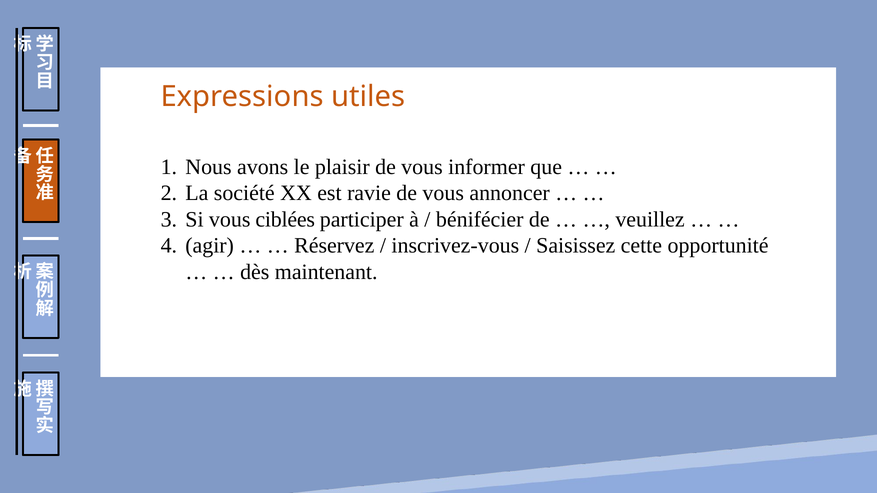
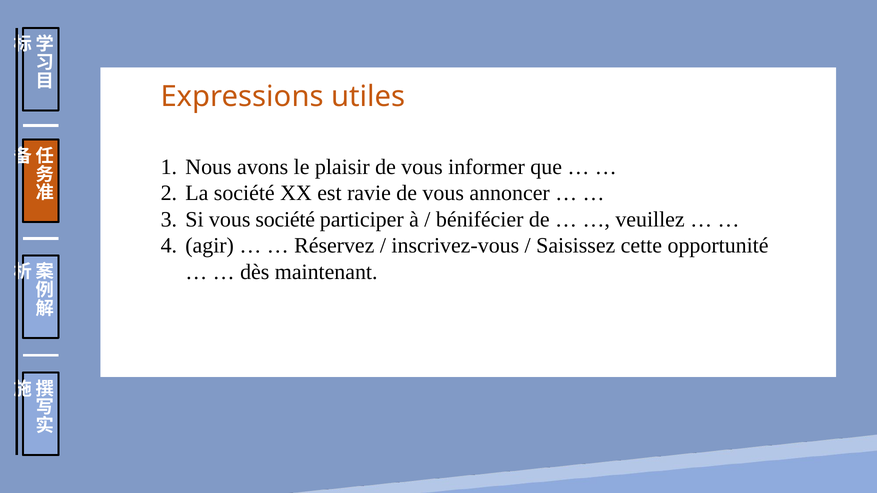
vous ciblées: ciblées -> société
